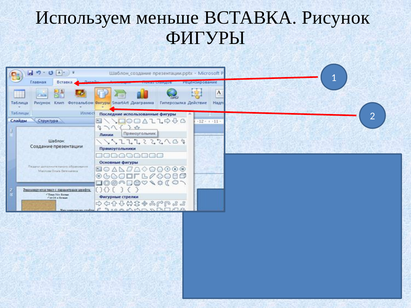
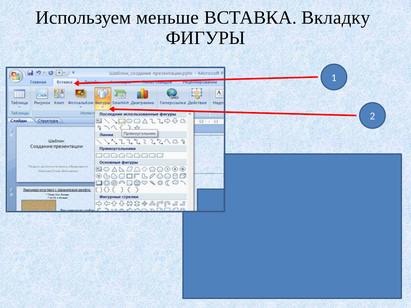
Рисунок: Рисунок -> Вкладку
